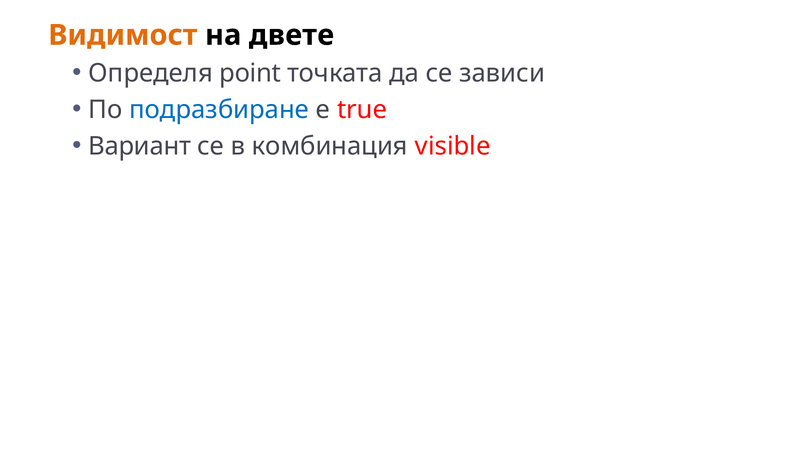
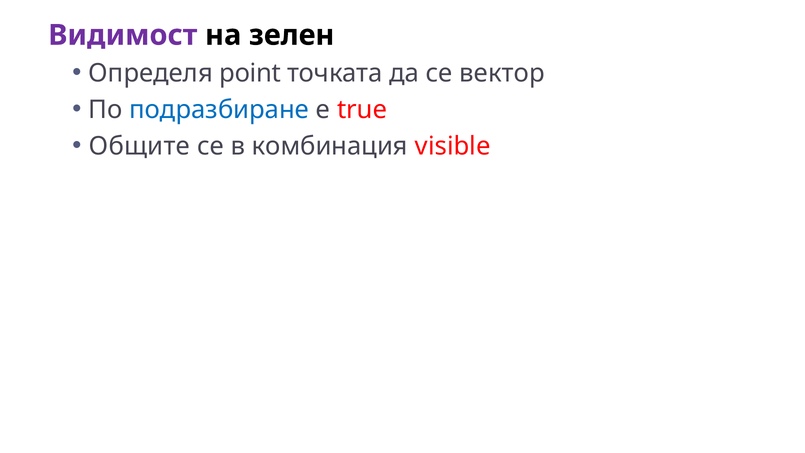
Видимост colour: orange -> purple
двете: двете -> зелен
зависи: зависи -> вектор
Вариант: Вариант -> Общите
